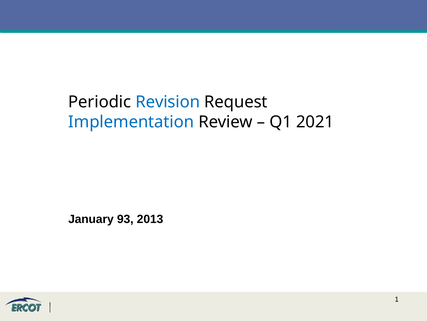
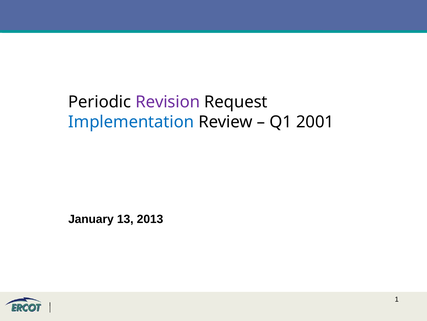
Revision colour: blue -> purple
2021: 2021 -> 2001
93: 93 -> 13
